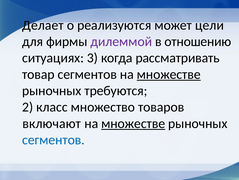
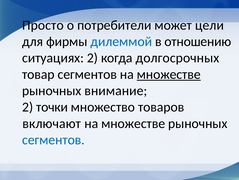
Делает: Делает -> Просто
реализуются: реализуются -> потребители
дилеммой colour: purple -> blue
ситуациях 3: 3 -> 2
рассматривать: рассматривать -> долгосрочных
требуются: требуются -> внимание
класс: класс -> точки
множестве at (133, 123) underline: present -> none
